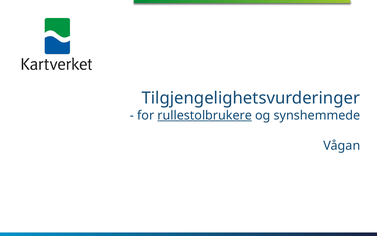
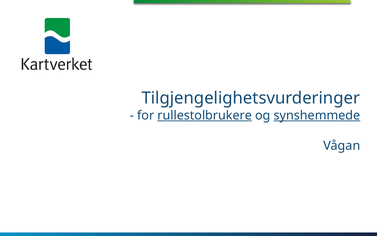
synshemmede underline: none -> present
